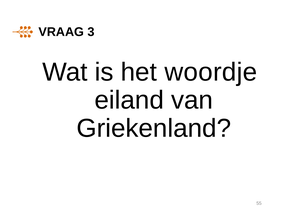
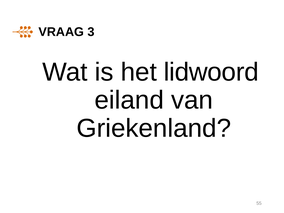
woordje: woordje -> lidwoord
